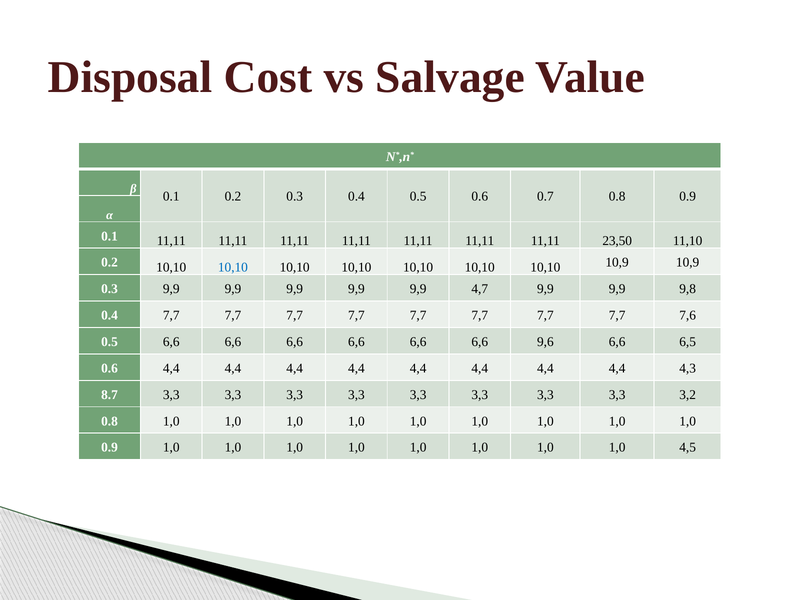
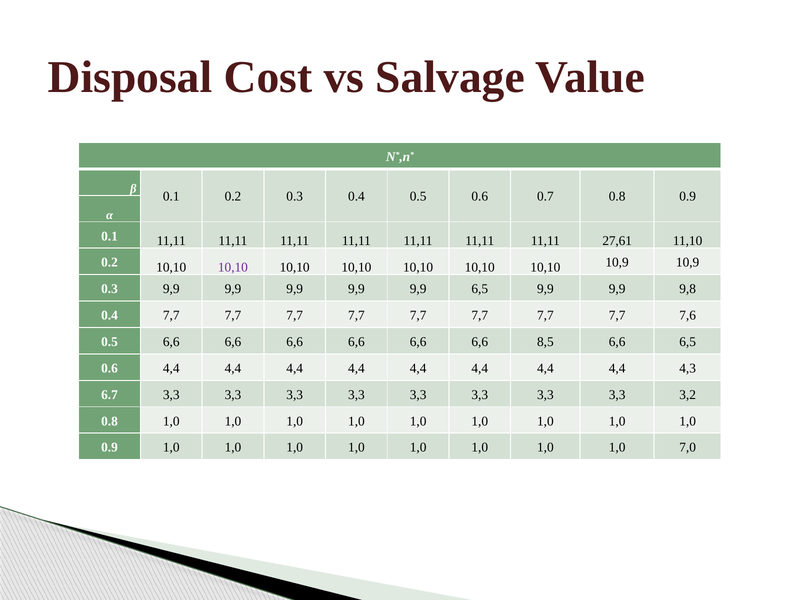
23,50: 23,50 -> 27,61
10,10 at (233, 267) colour: blue -> purple
9,9 4,7: 4,7 -> 6,5
9,6: 9,6 -> 8,5
8.7: 8.7 -> 6.7
4,5: 4,5 -> 7,0
